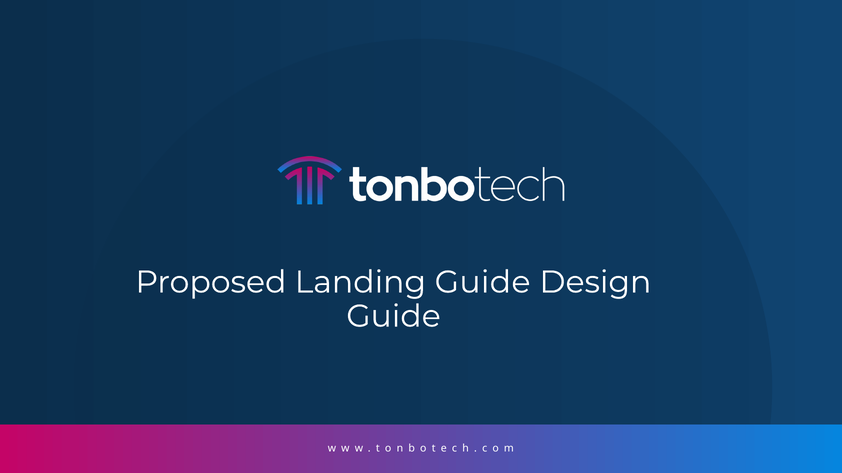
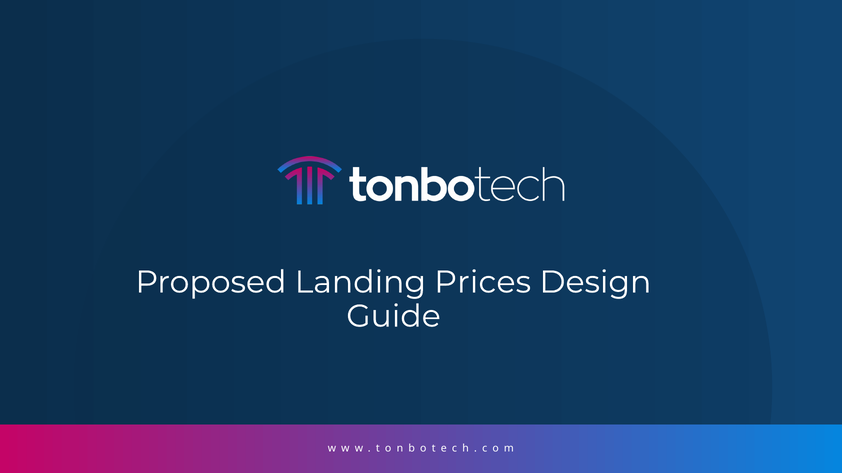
Landing Guide: Guide -> Prices
